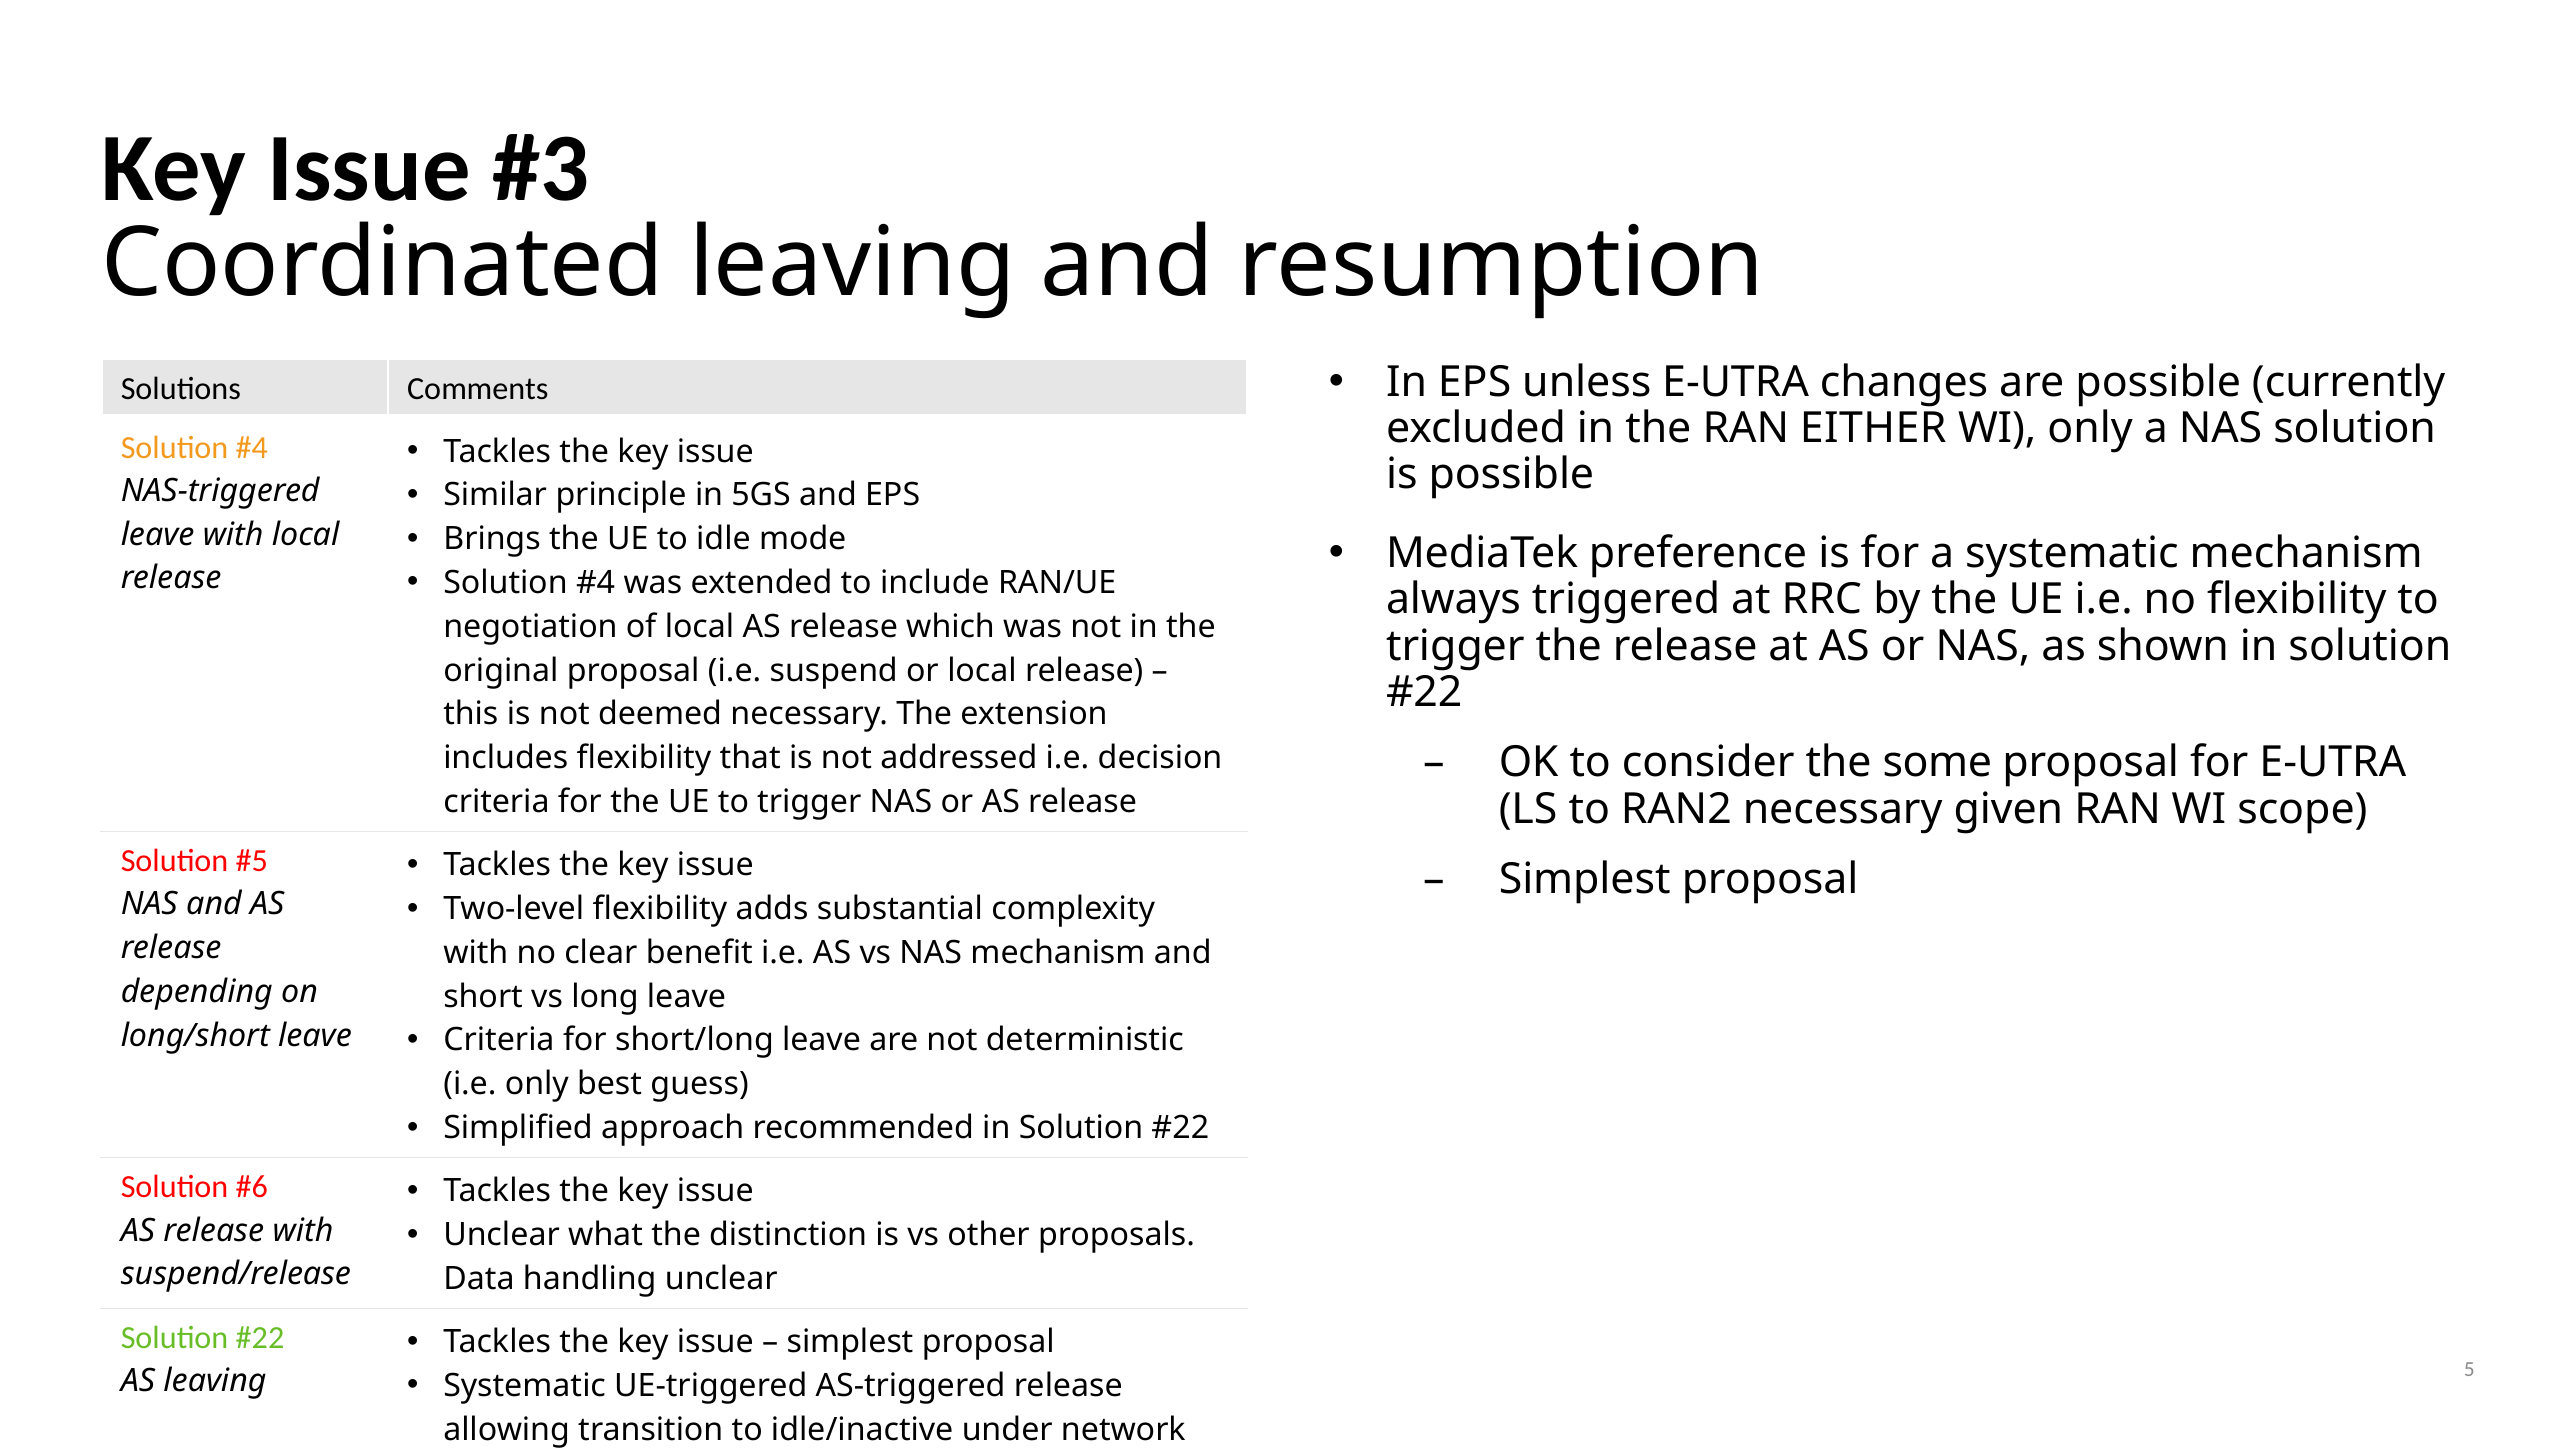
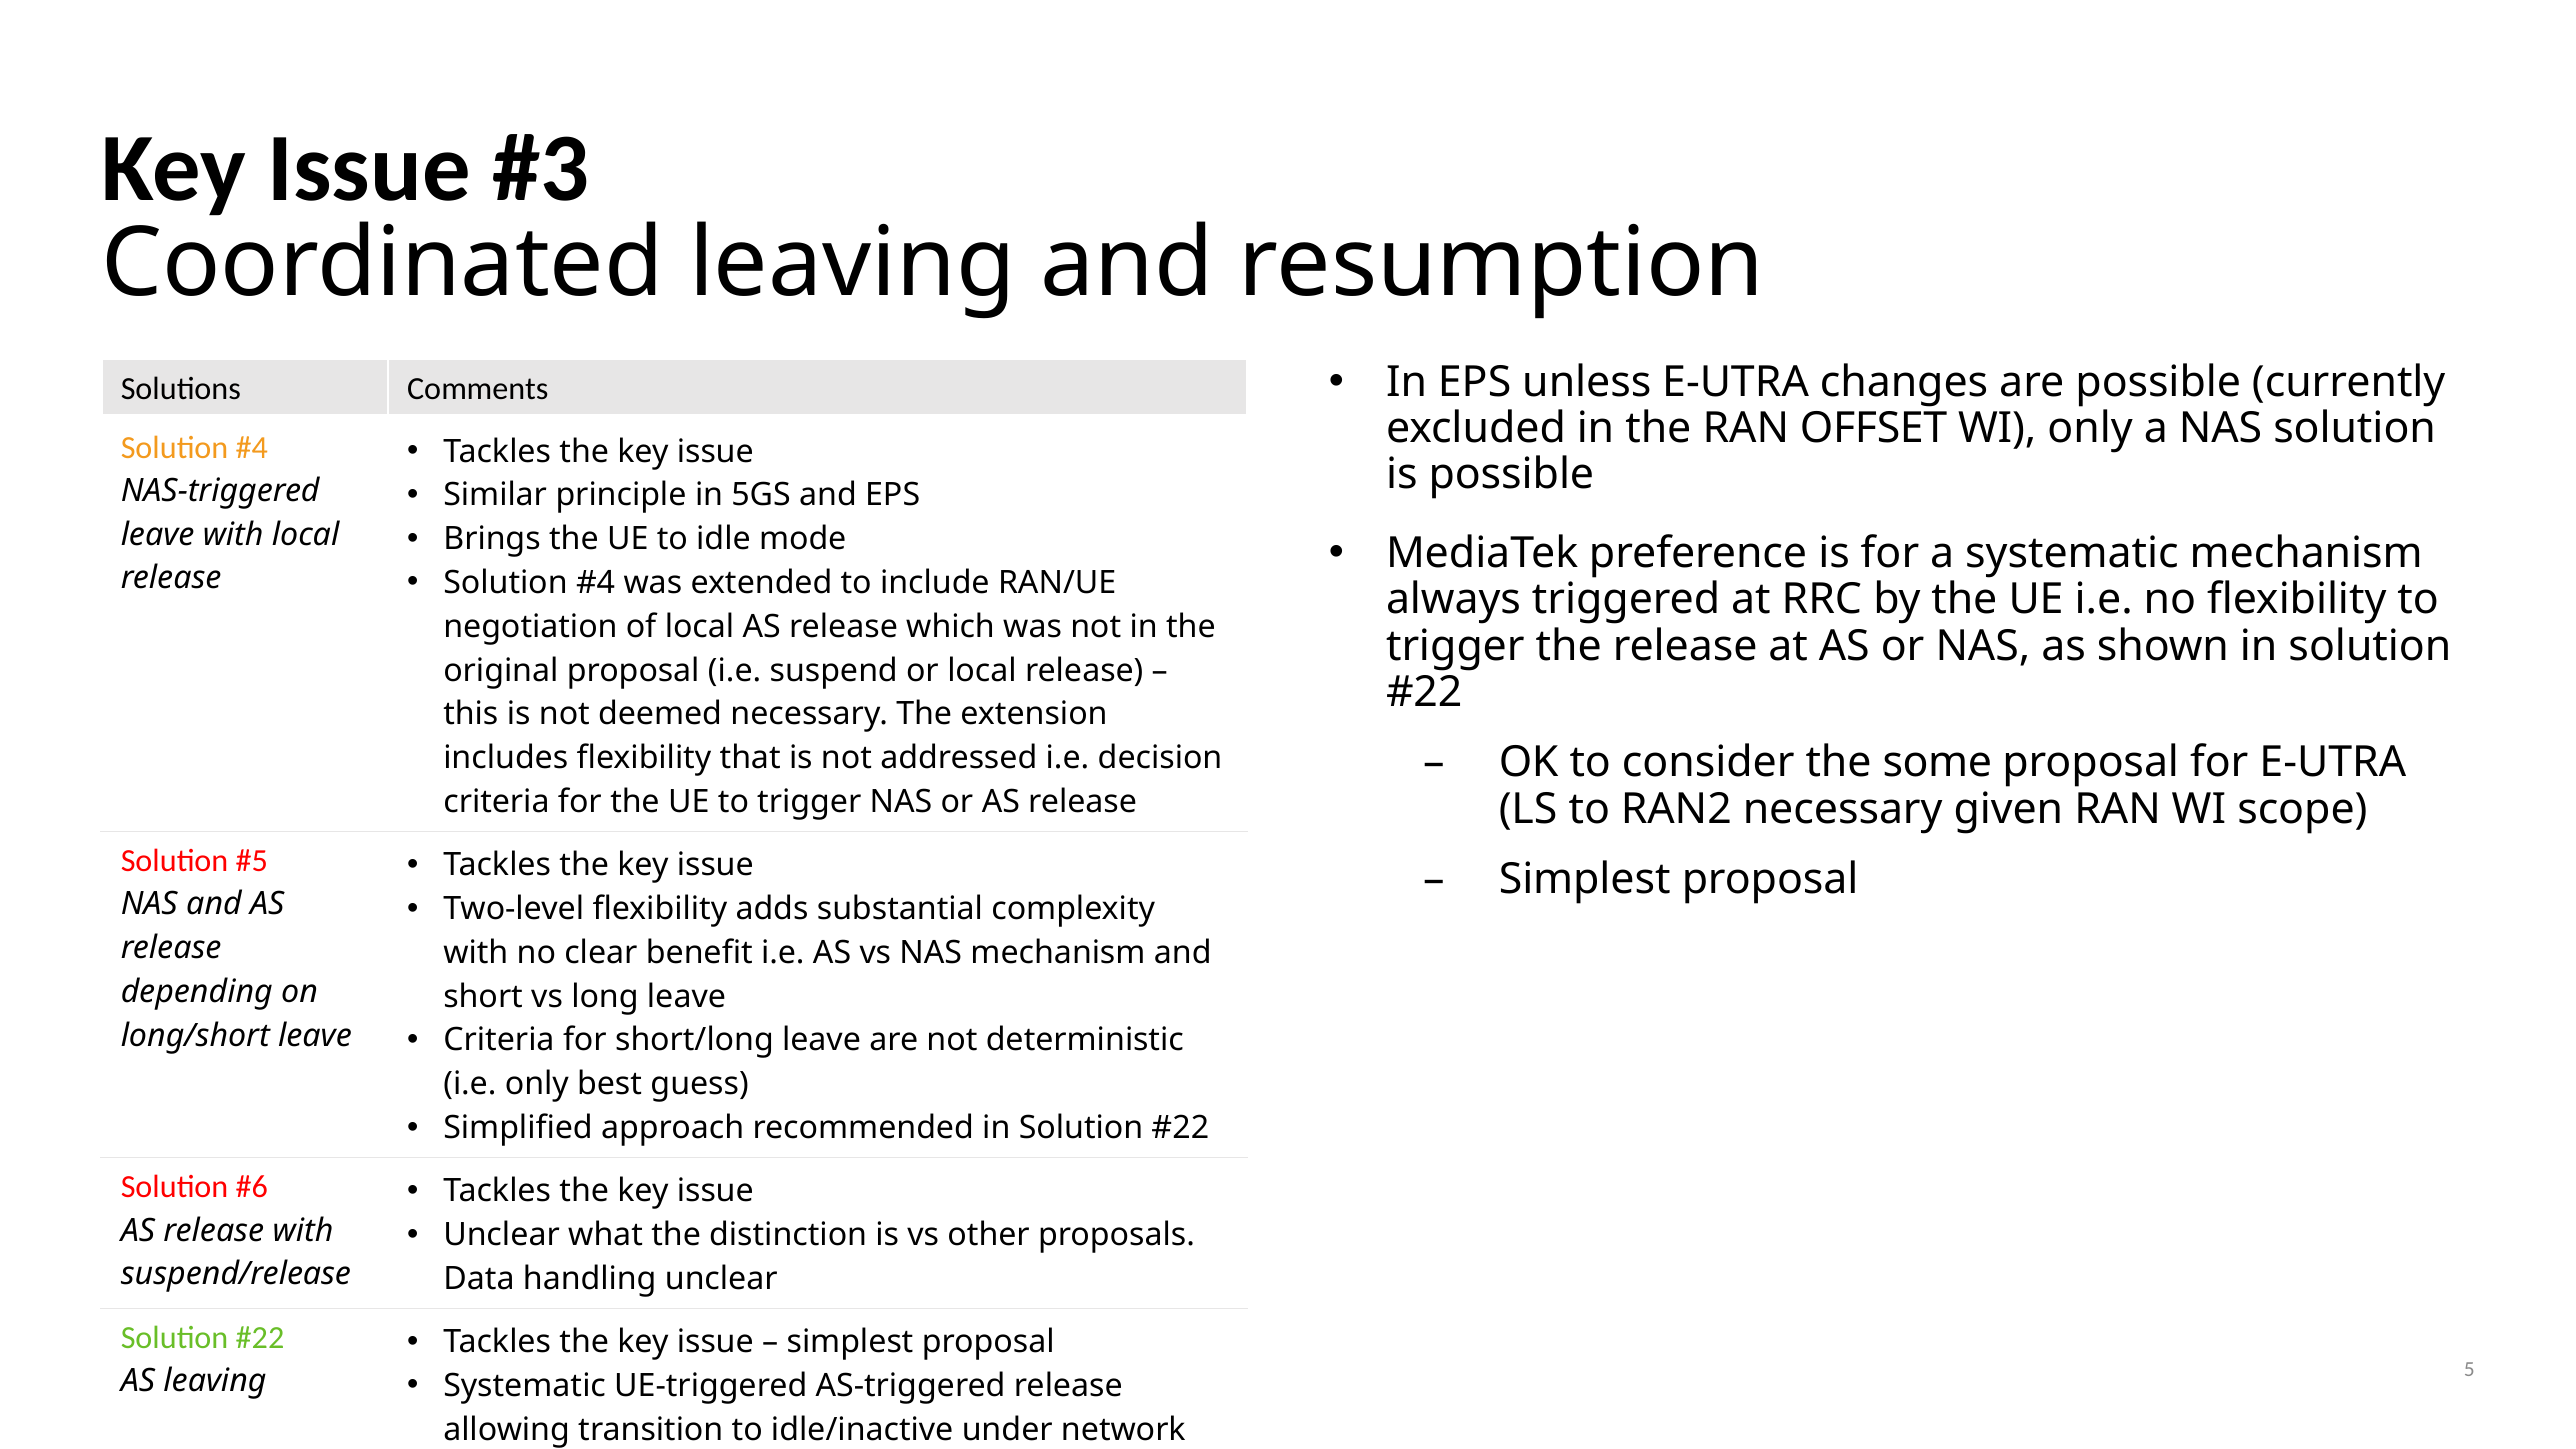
EITHER: EITHER -> OFFSET
